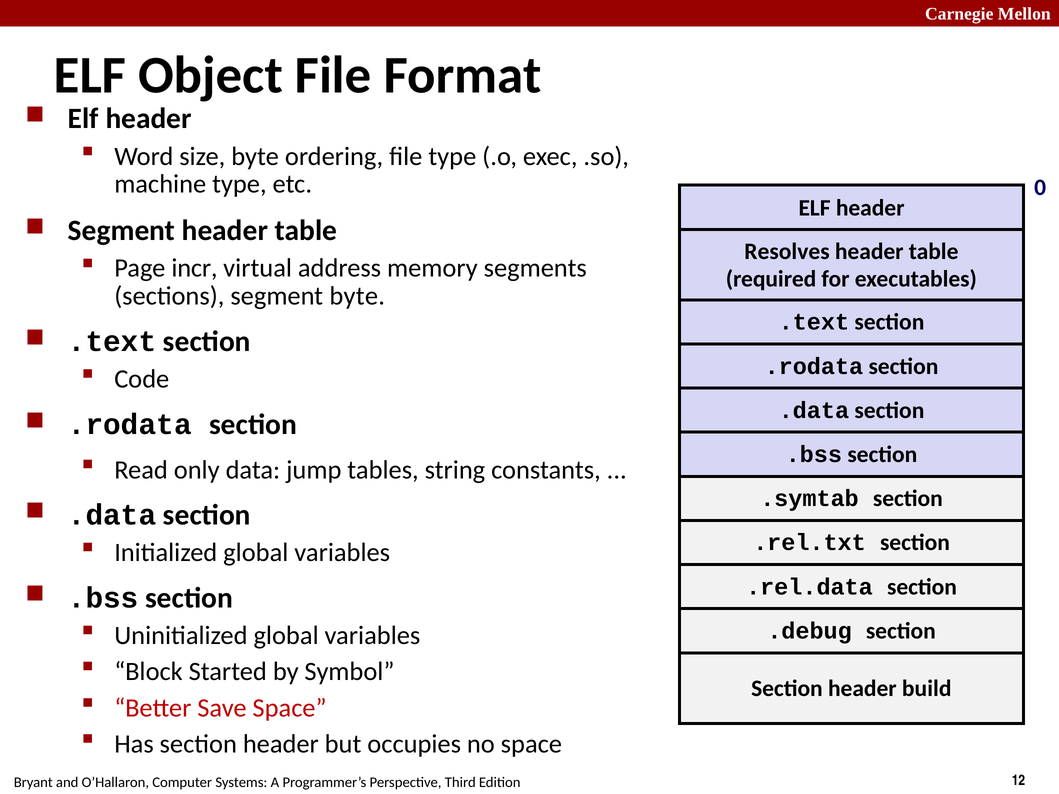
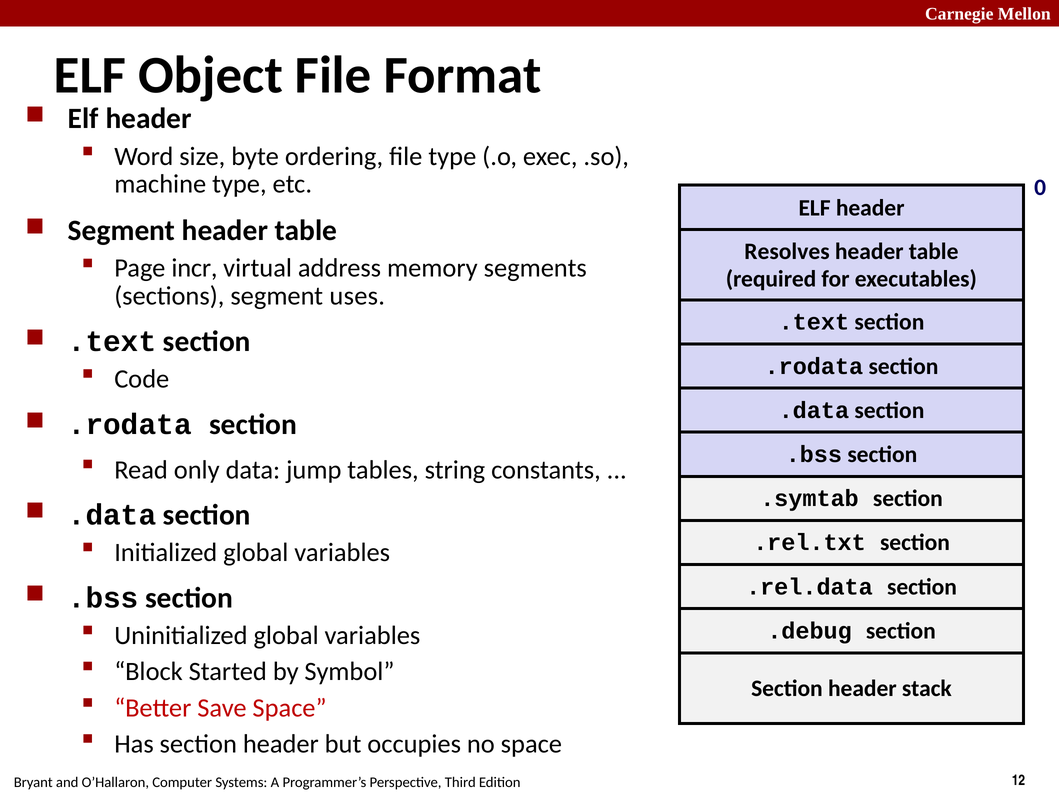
segment byte: byte -> uses
build: build -> stack
